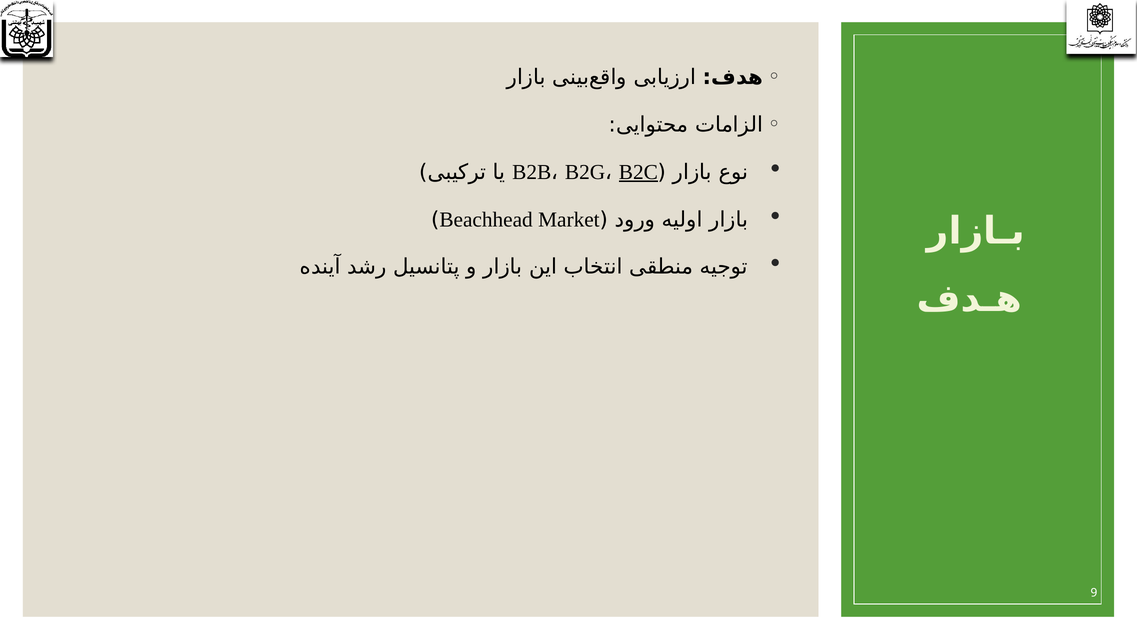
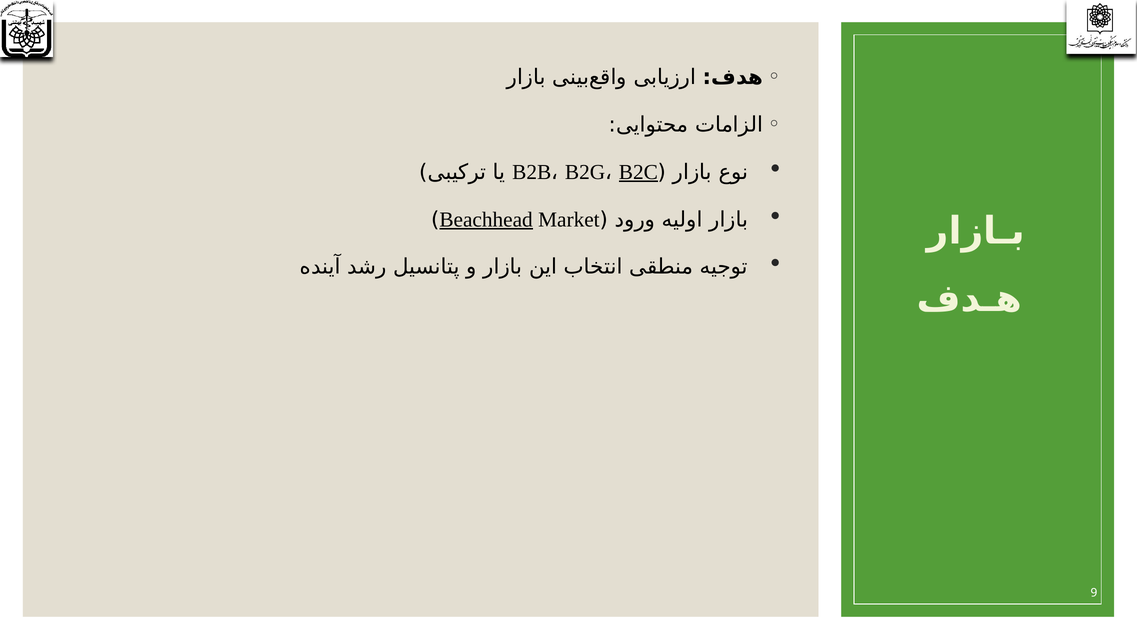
Beachhead underline: none -> present
